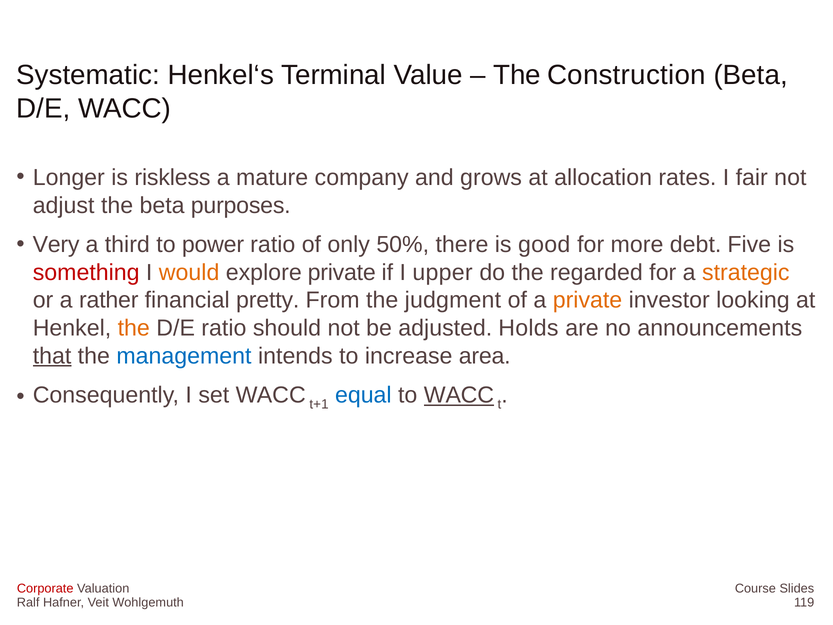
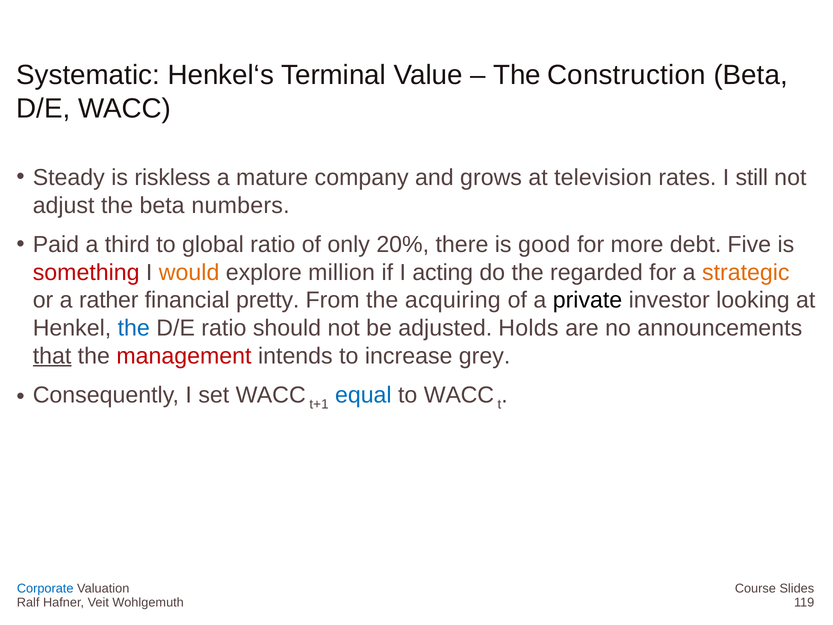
Longer: Longer -> Steady
allocation: allocation -> television
fair: fair -> still
purposes: purposes -> numbers
Very: Very -> Paid
power: power -> global
50%: 50% -> 20%
explore private: private -> million
upper: upper -> acting
judgment: judgment -> acquiring
private at (588, 300) colour: orange -> black
the at (134, 328) colour: orange -> blue
management colour: blue -> red
area: area -> grey
WACC at (459, 395) underline: present -> none
Corporate colour: red -> blue
